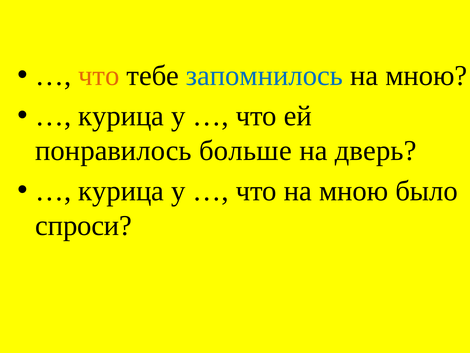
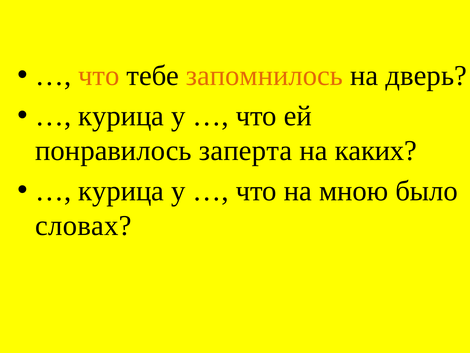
запомнилось colour: blue -> orange
мною at (426, 76): мною -> дверь
больше: больше -> заперта
дверь: дверь -> каких
спроси: спроси -> словах
